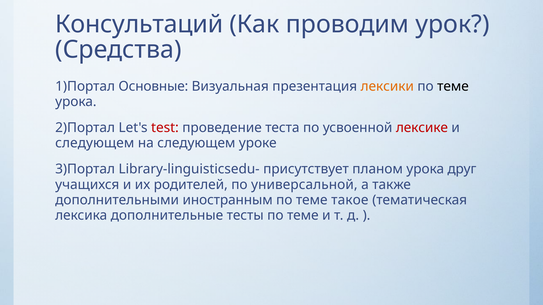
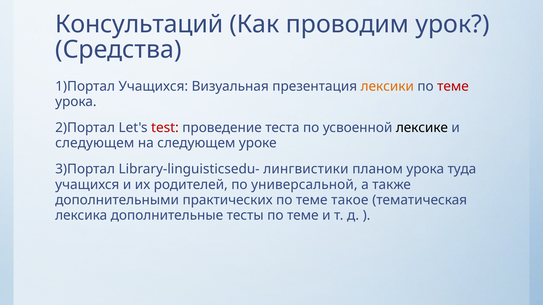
1)Портал Основные: Основные -> Учащихся
теме at (453, 86) colour: black -> red
лексике colour: red -> black
присутствует: присутствует -> лингвистики
друг: друг -> туда
иностранным: иностранным -> практических
